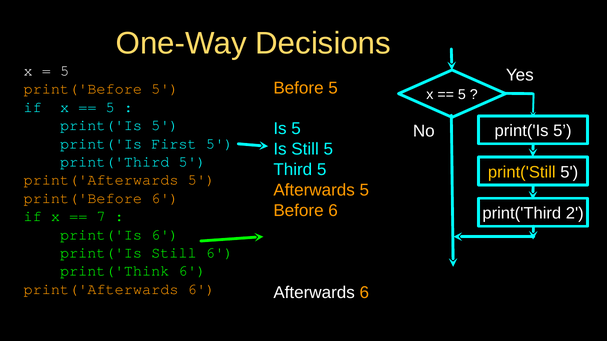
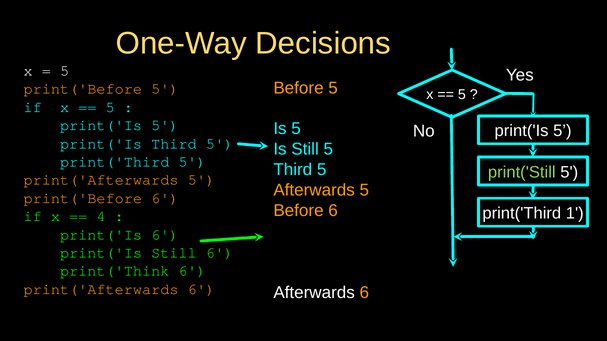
print('Is First: First -> Third
print('Still colour: yellow -> light green
2: 2 -> 1
7: 7 -> 4
